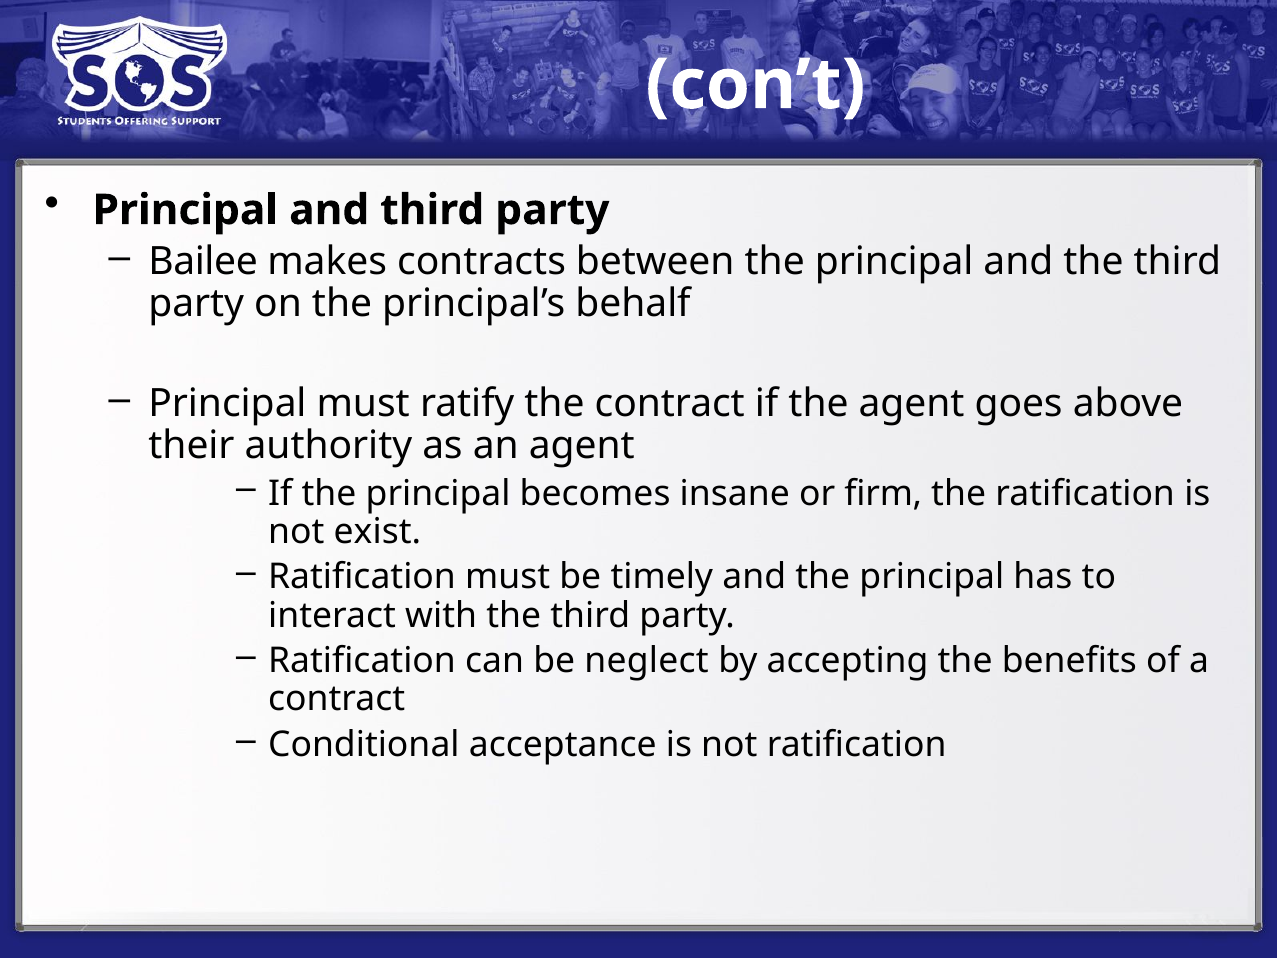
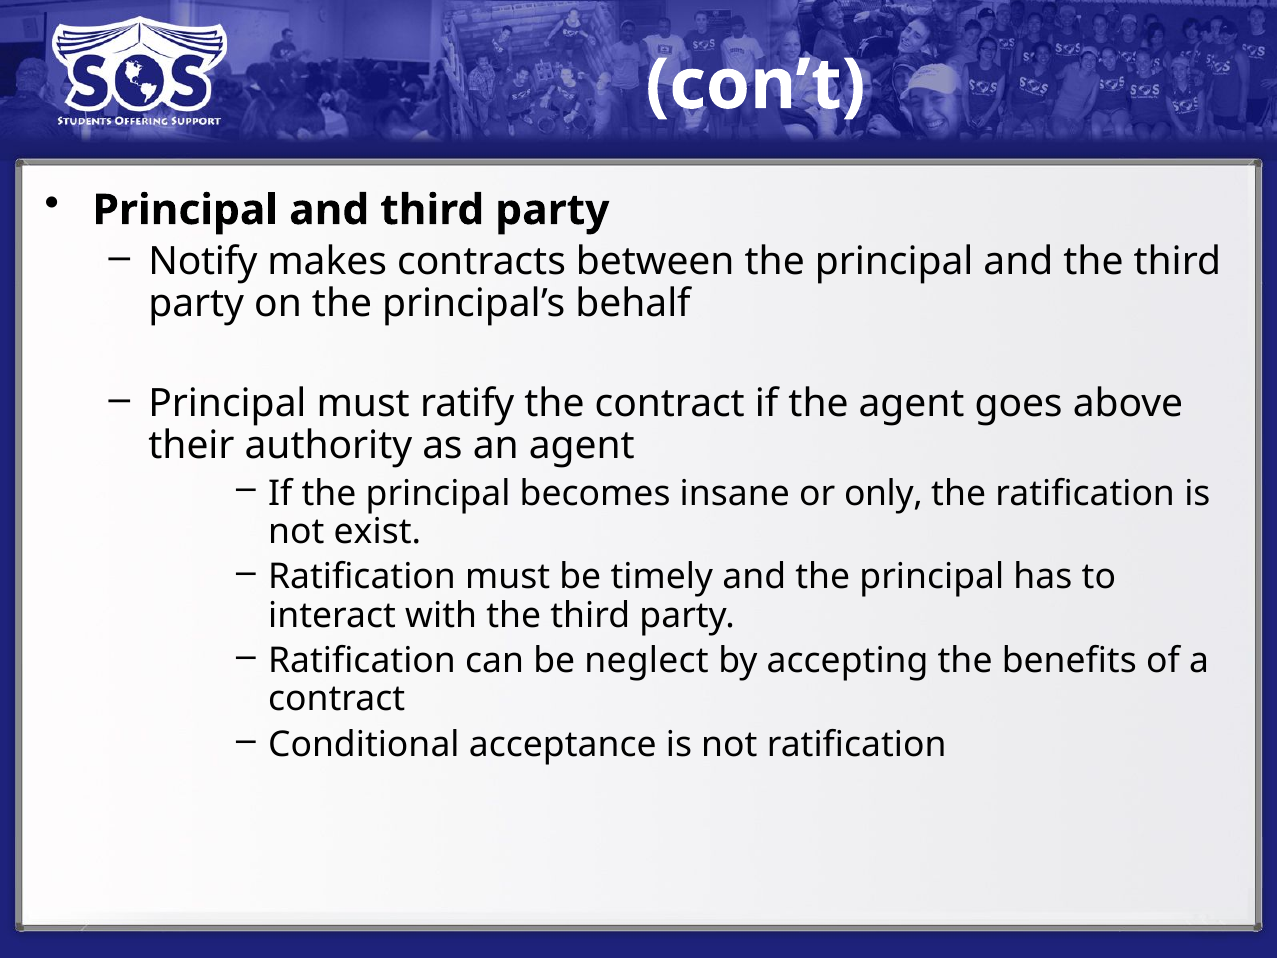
Bailee: Bailee -> Notify
firm: firm -> only
